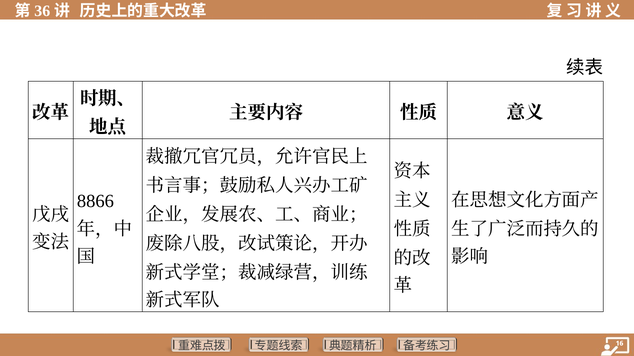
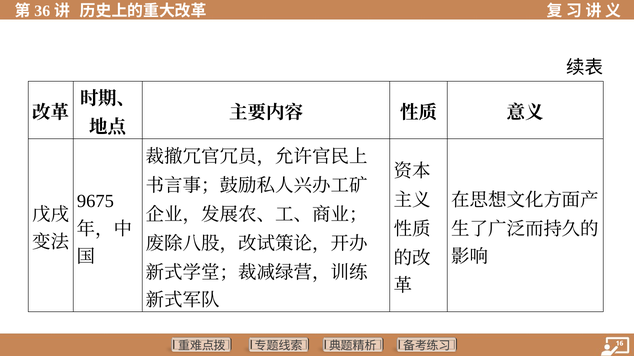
8866: 8866 -> 9675
